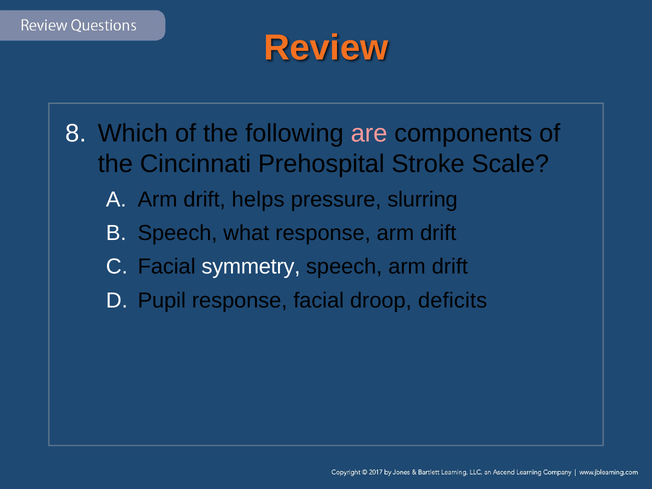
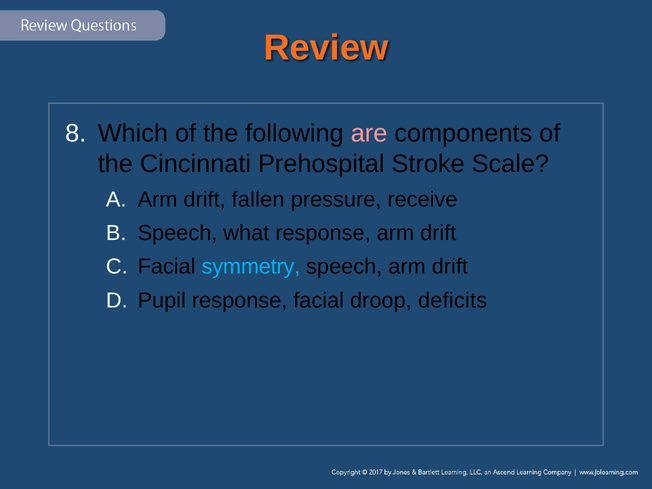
helps: helps -> fallen
slurring: slurring -> receive
symmetry colour: white -> light blue
